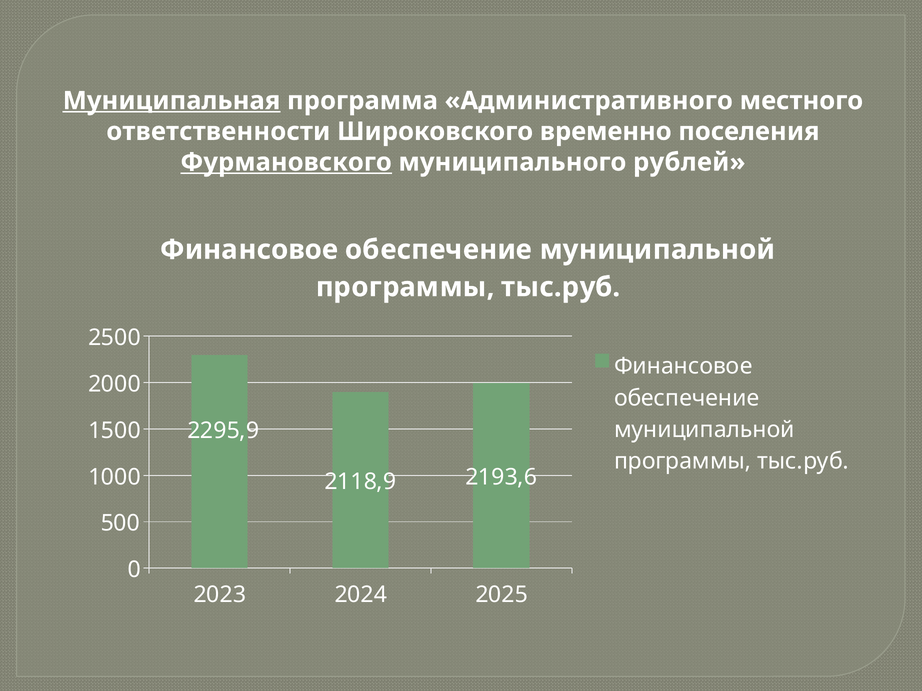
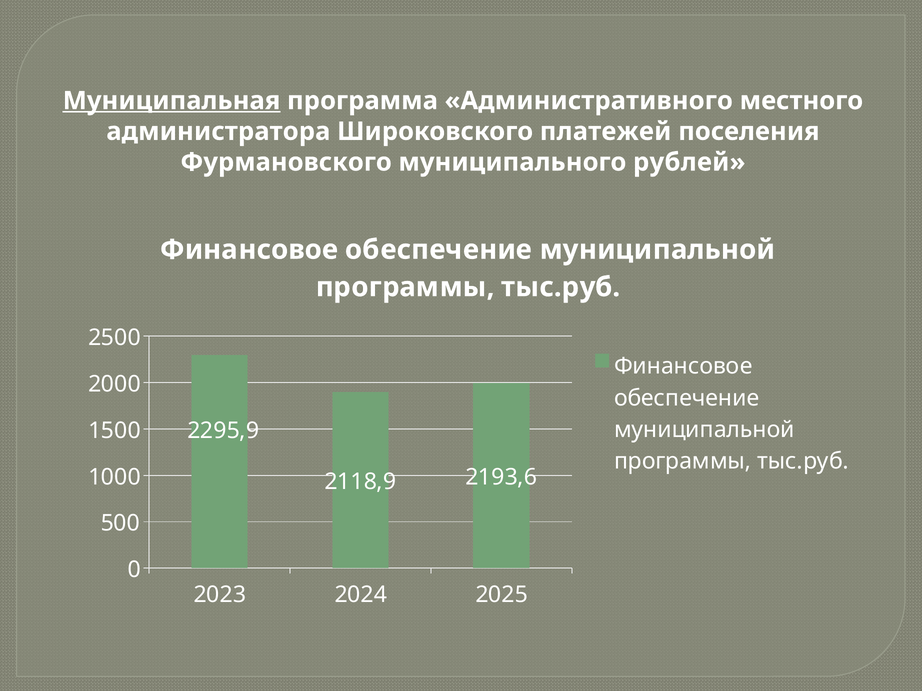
ответственности: ответственности -> администратора
временно: временно -> платежей
Фурмановского underline: present -> none
